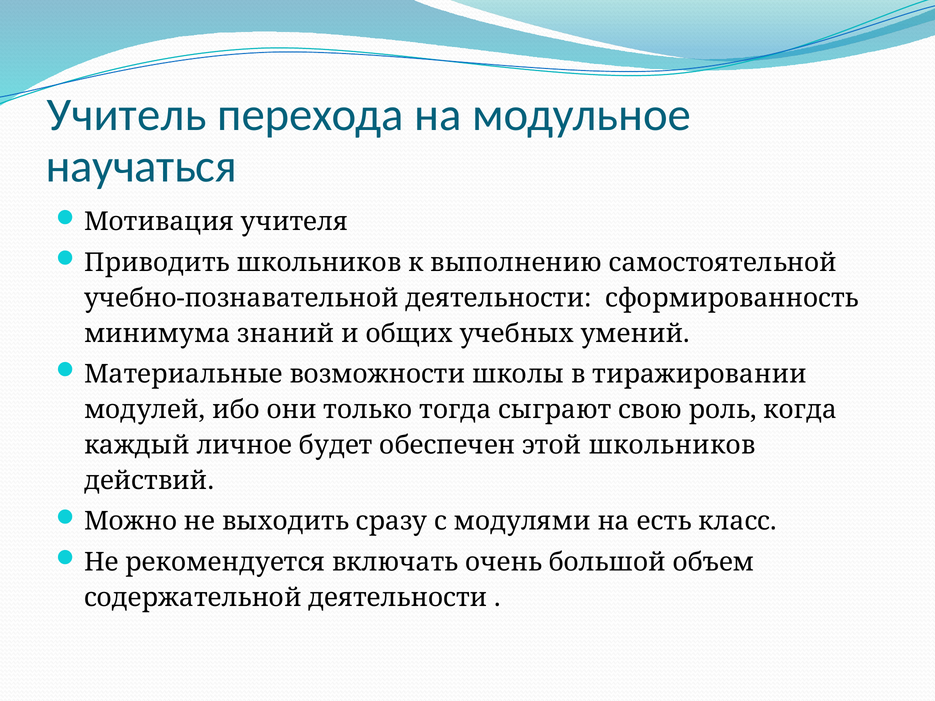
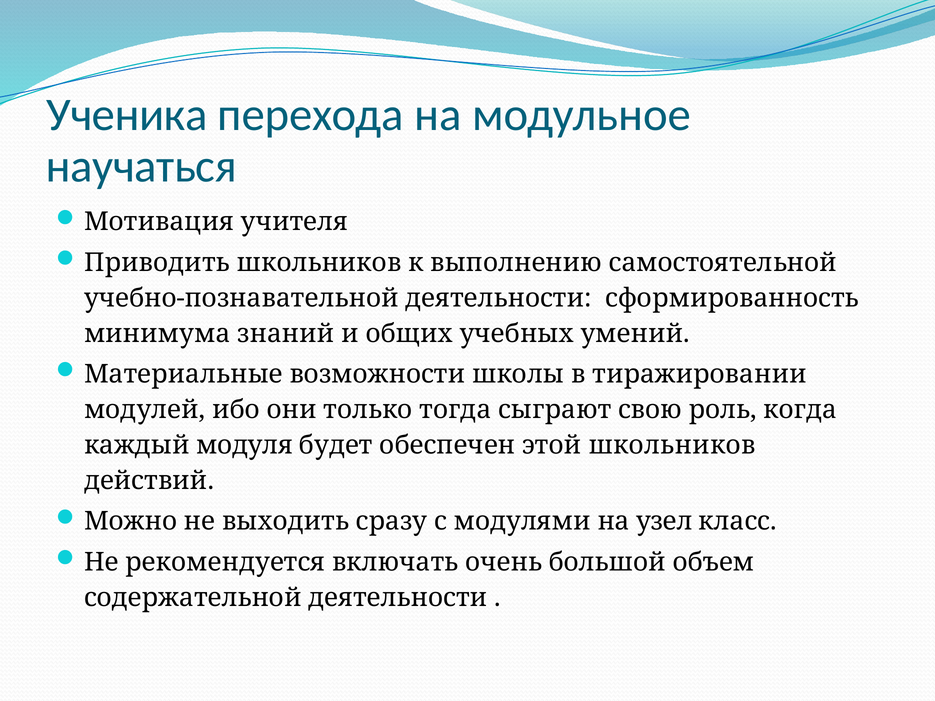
Учитель: Учитель -> Ученика
личное: личное -> модуля
есть: есть -> узел
